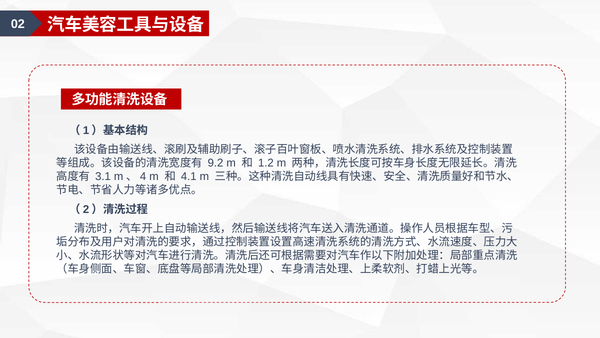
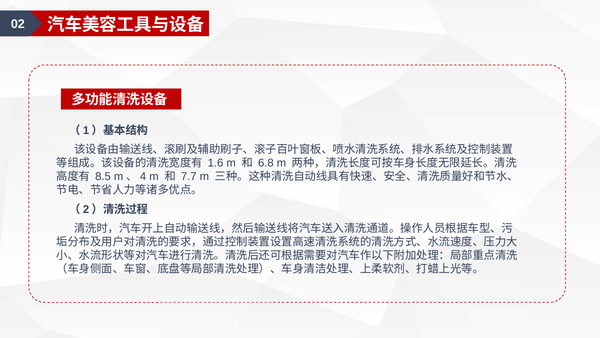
9.2: 9.2 -> 1.6
1.2: 1.2 -> 6.8
3.1: 3.1 -> 8.5
4.1: 4.1 -> 7.7
